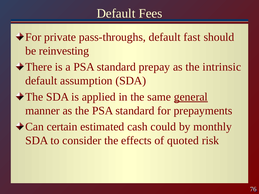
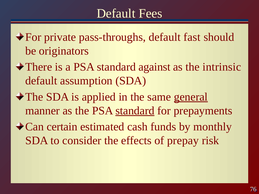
reinvesting: reinvesting -> originators
prepay: prepay -> against
standard at (135, 111) underline: none -> present
could: could -> funds
quoted: quoted -> prepay
